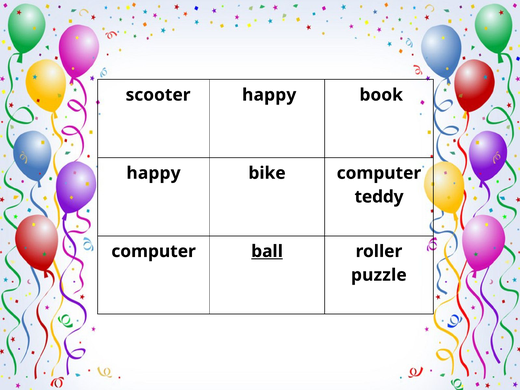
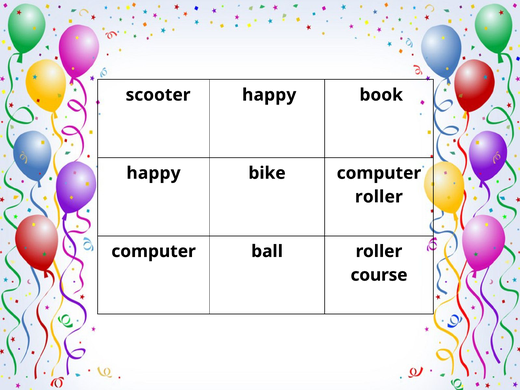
teddy at (379, 197): teddy -> roller
ball underline: present -> none
puzzle: puzzle -> course
